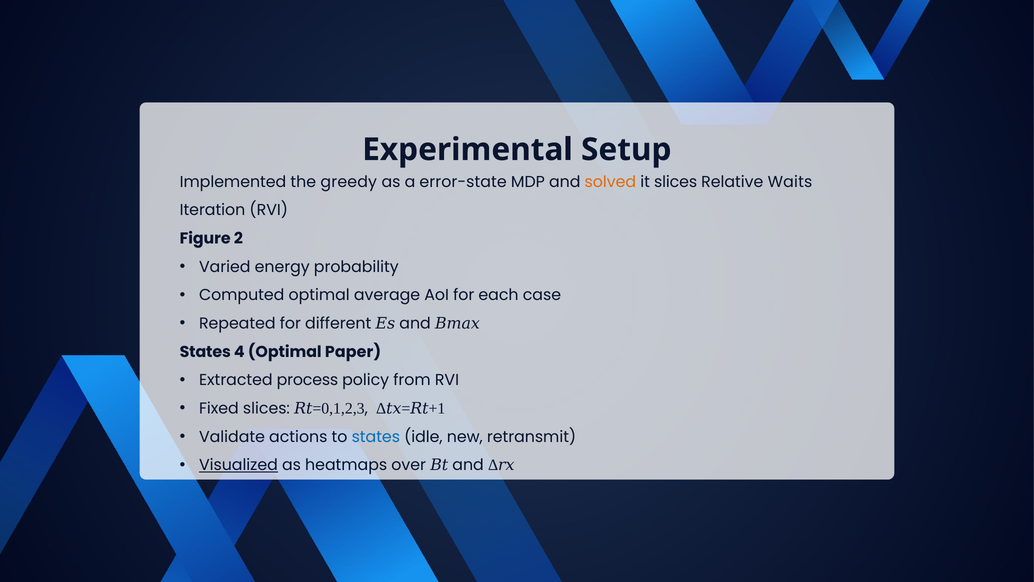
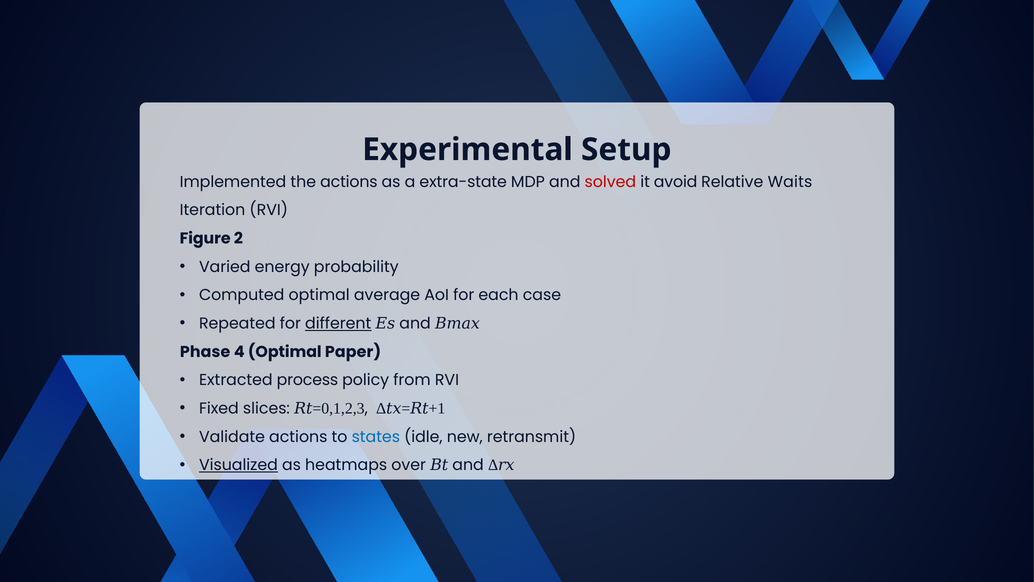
the greedy: greedy -> actions
error-state: error-state -> extra-state
solved colour: orange -> red
it slices: slices -> avoid
different underline: none -> present
States at (205, 352): States -> Phase
